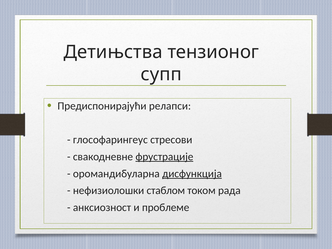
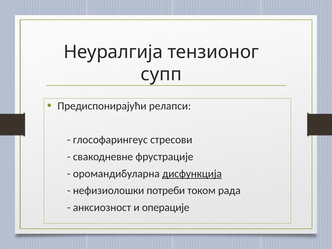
Детињства: Детињства -> Неуралгија
фрустрације underline: present -> none
стаблом: стаблом -> пoтрeби
проблеме: проблеме -> операције
